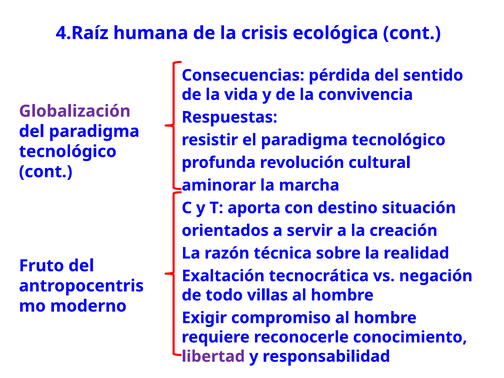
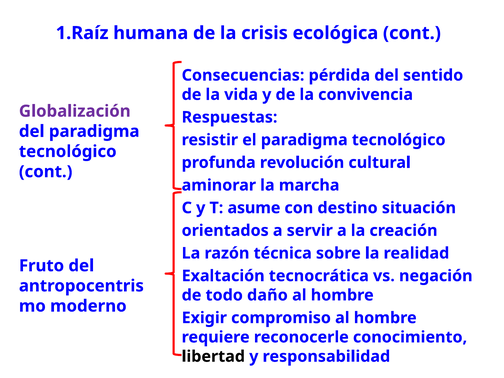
4.Raíz: 4.Raíz -> 1.Raíz
aporta: aporta -> asume
villas: villas -> daño
libertad colour: purple -> black
